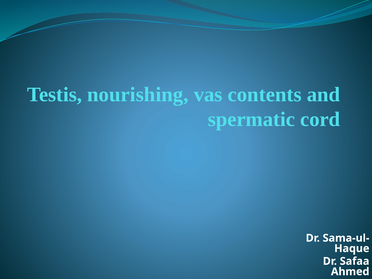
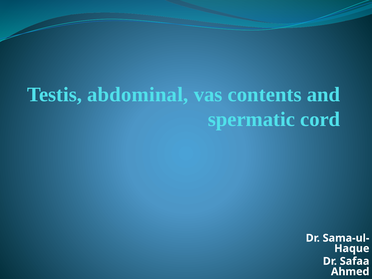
nourishing: nourishing -> abdominal
